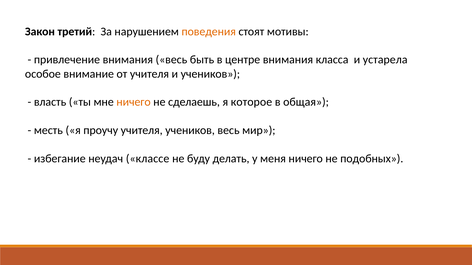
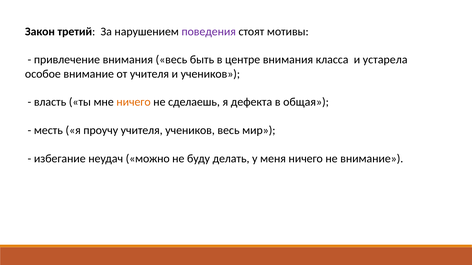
поведения colour: orange -> purple
которое: которое -> дефекта
классе: классе -> можно
не подобных: подобных -> внимание
